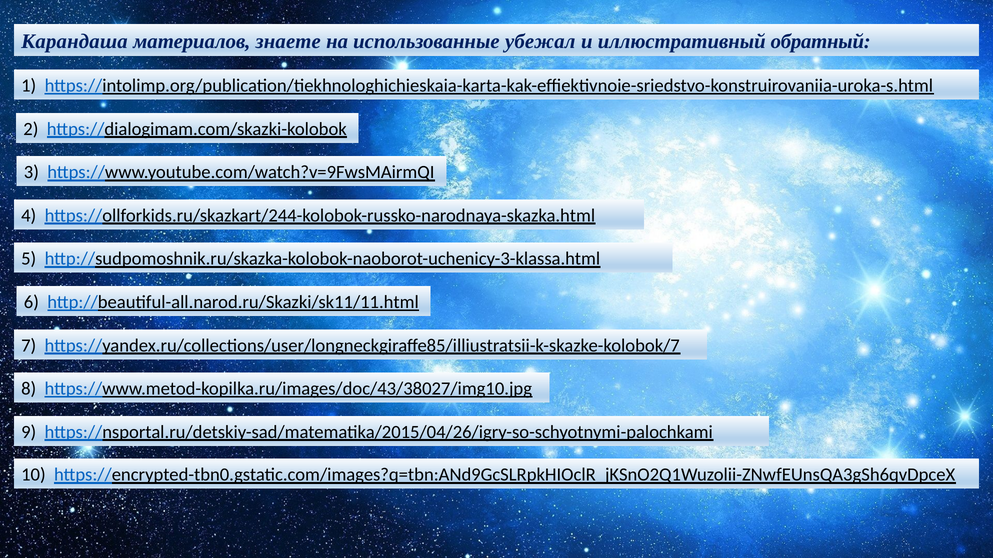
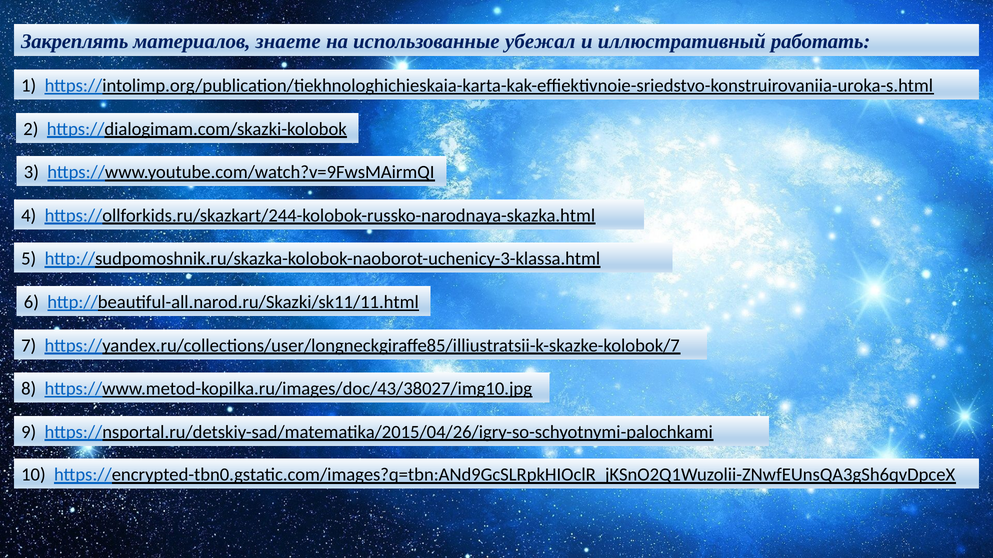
Карандаша: Карандаша -> Закреплять
обратный: обратный -> работать
